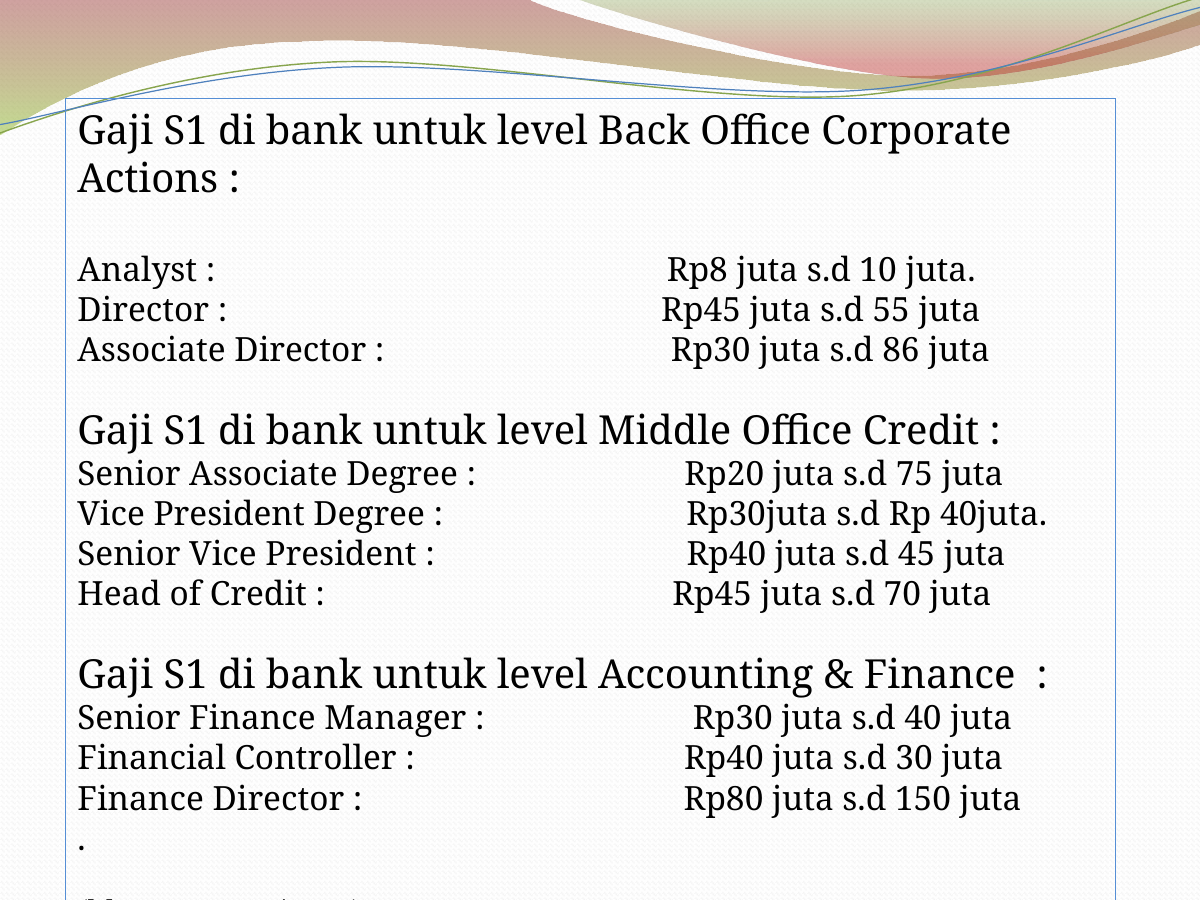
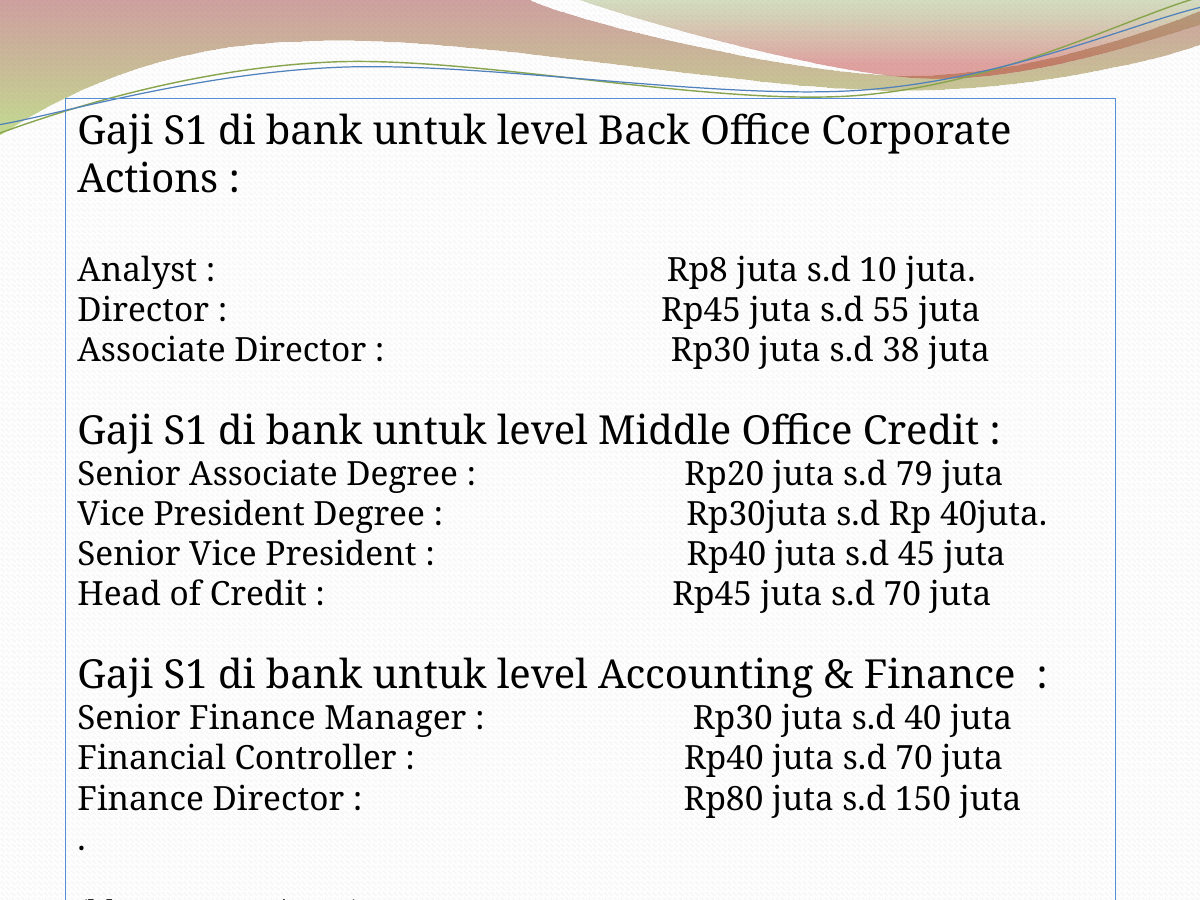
86: 86 -> 38
75: 75 -> 79
Rp40 juta s.d 30: 30 -> 70
